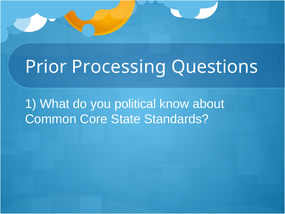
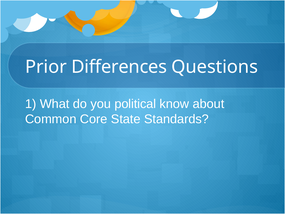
Processing: Processing -> Differences
